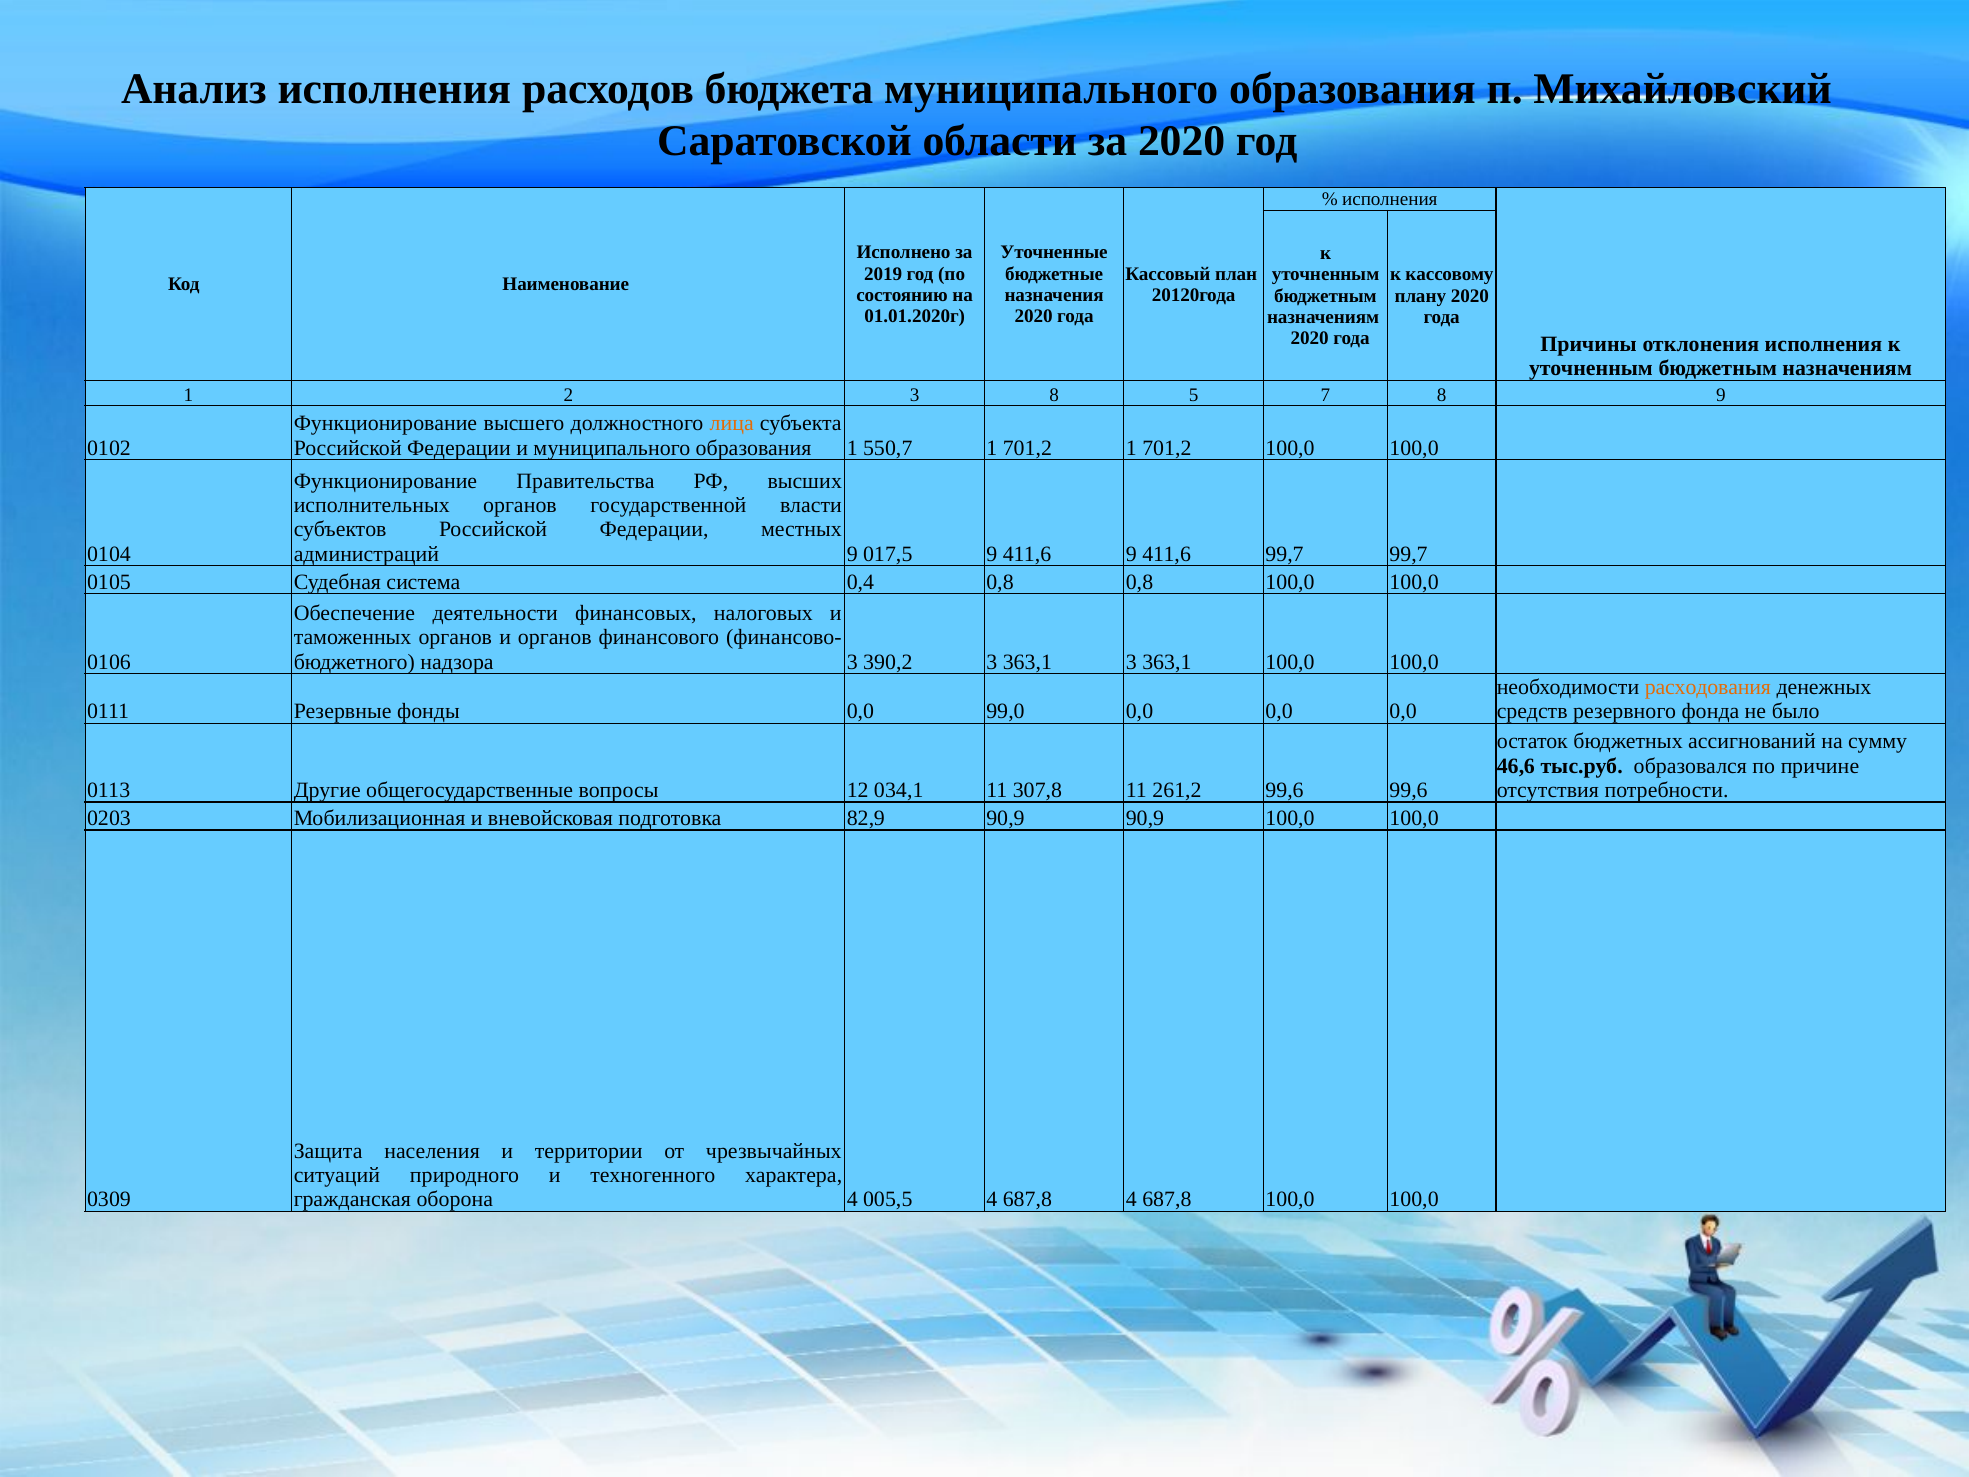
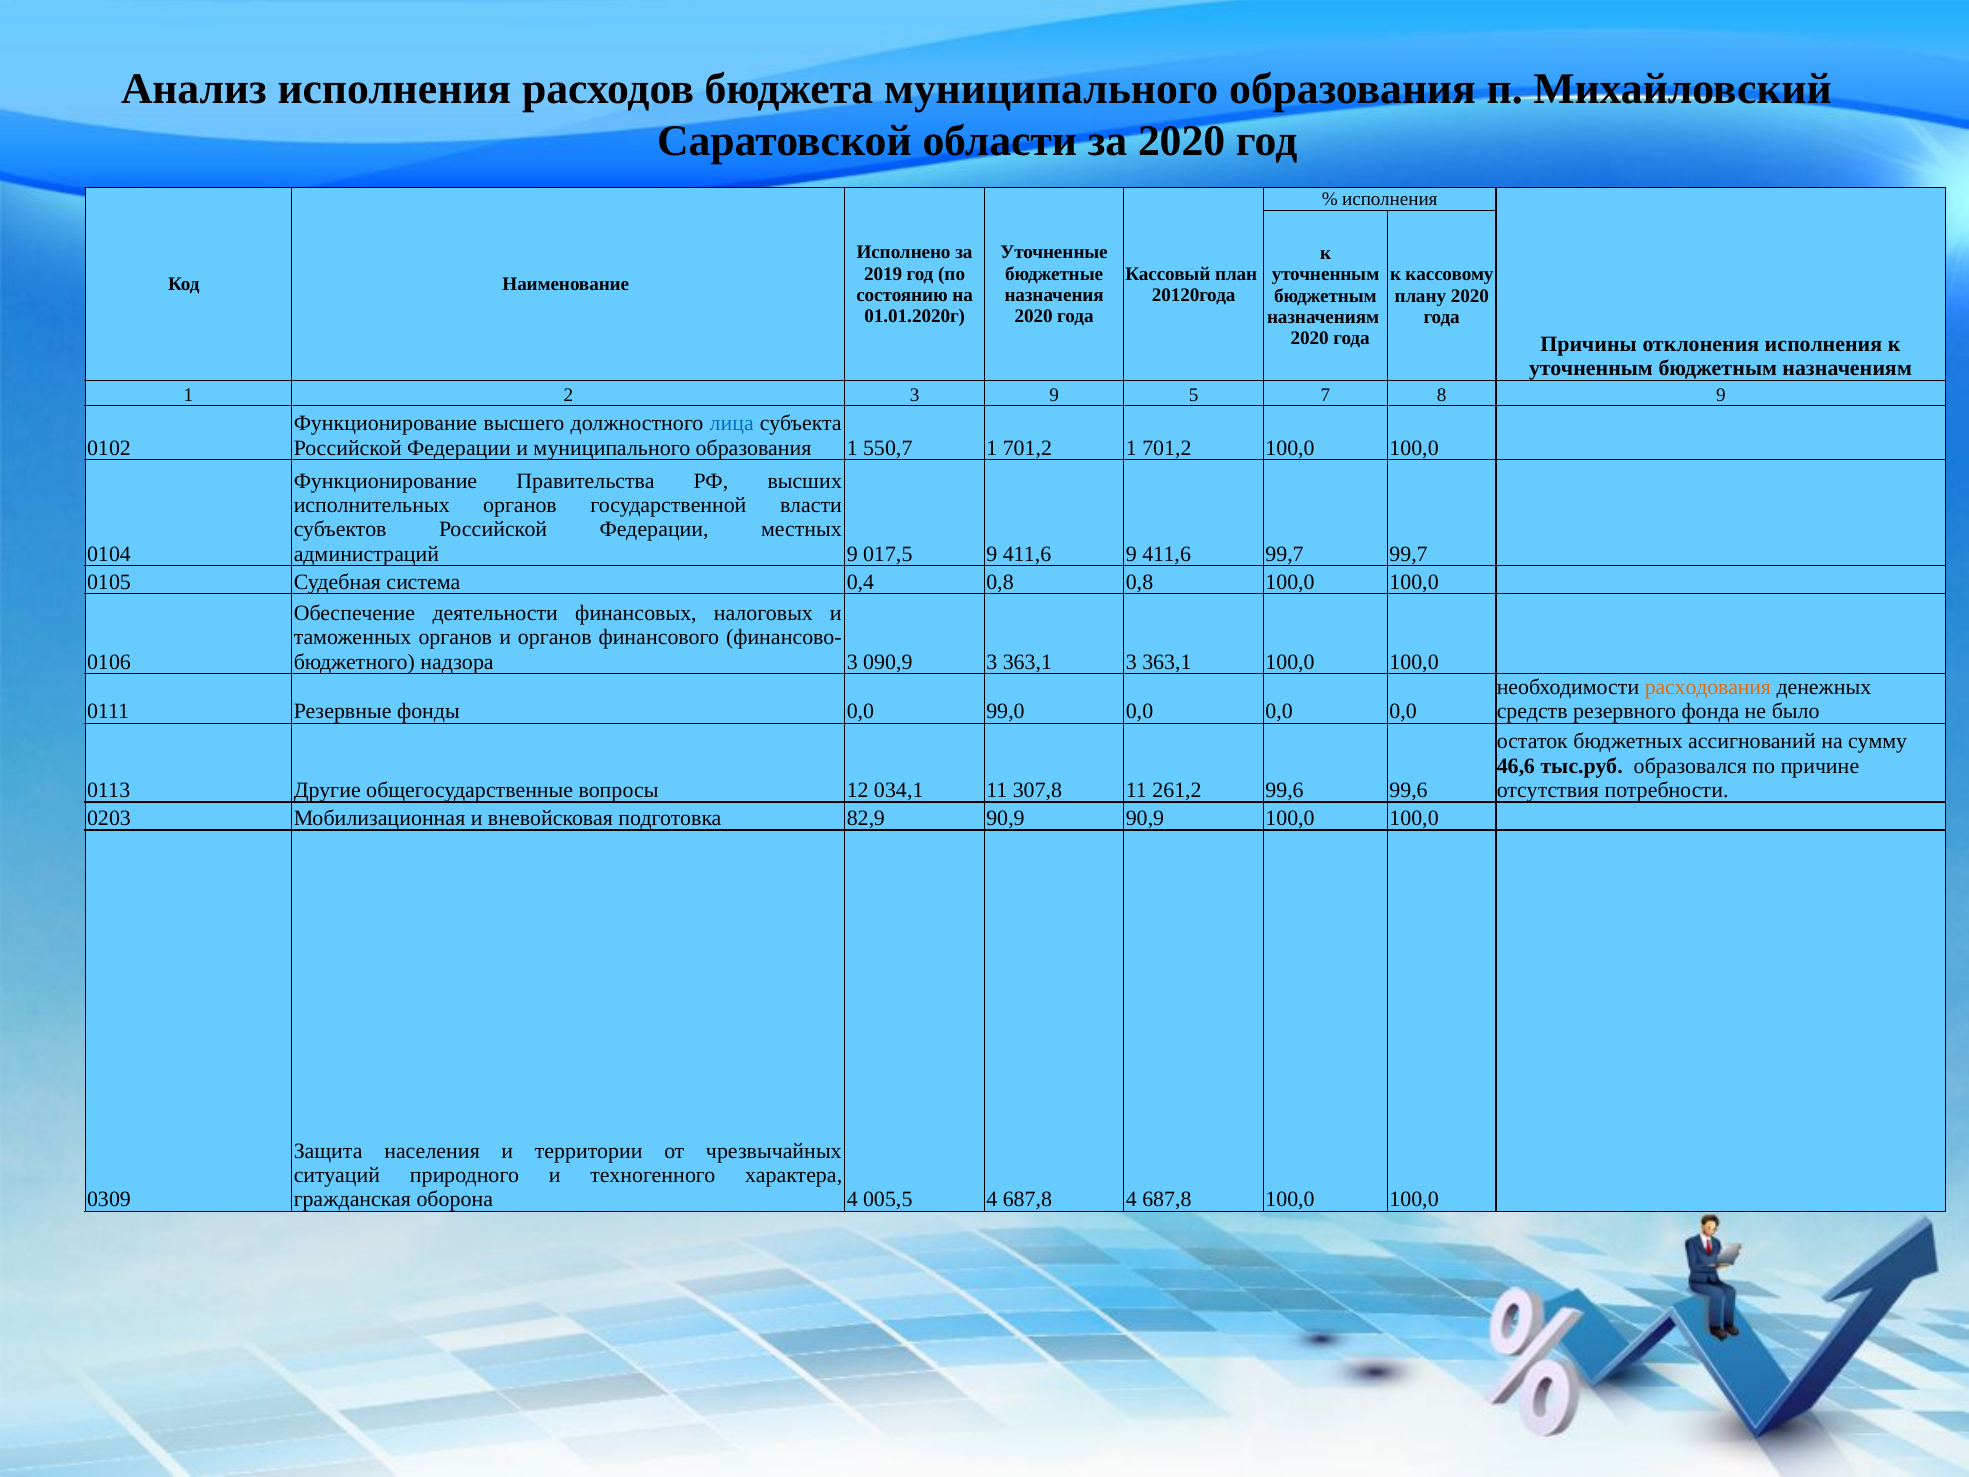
3 8: 8 -> 9
лица colour: orange -> blue
390,2: 390,2 -> 090,9
